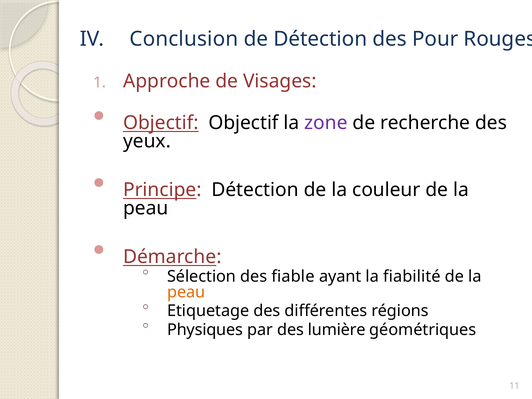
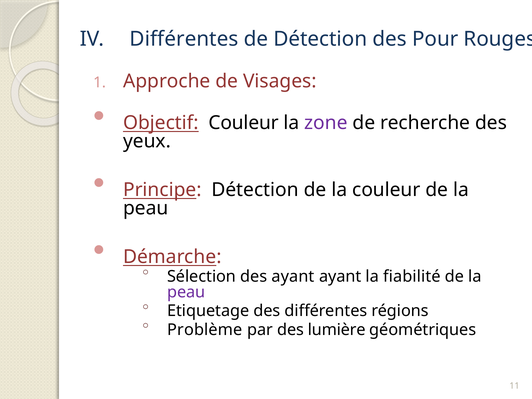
Conclusion at (184, 39): Conclusion -> Différentes
Objectif Objectif: Objectif -> Couleur
des fiable: fiable -> ayant
peau at (186, 292) colour: orange -> purple
Physiques: Physiques -> Problème
